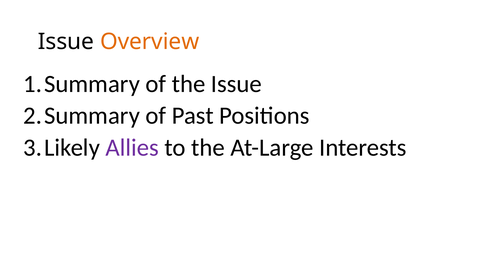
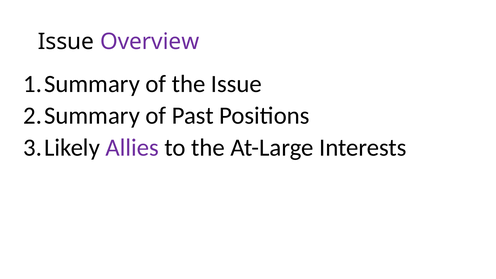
Overview colour: orange -> purple
